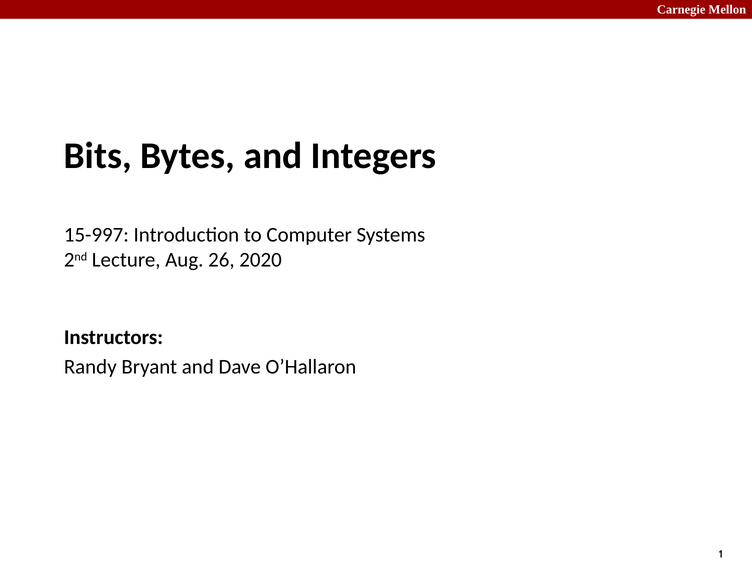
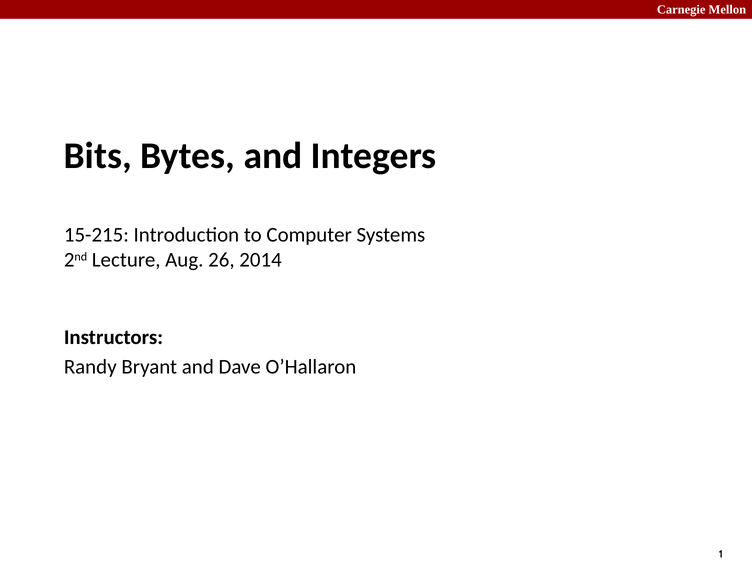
15-997: 15-997 -> 15-215
2020: 2020 -> 2014
